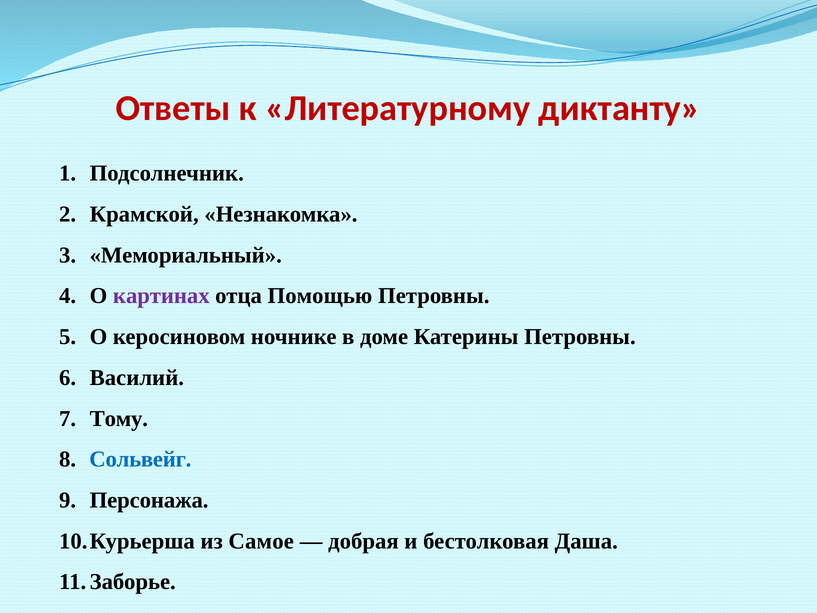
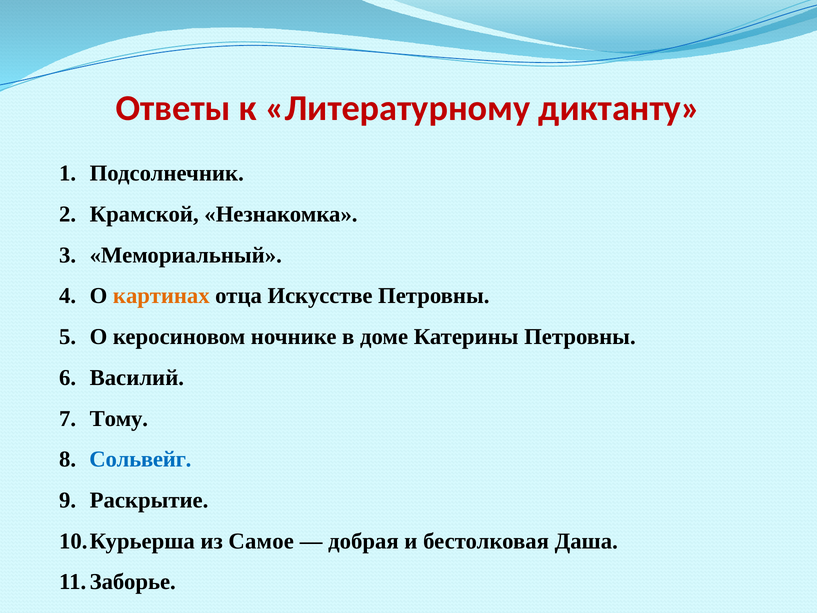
картинах colour: purple -> orange
Помощью: Помощью -> Искусстве
Персонажа: Персонажа -> Раскрытие
